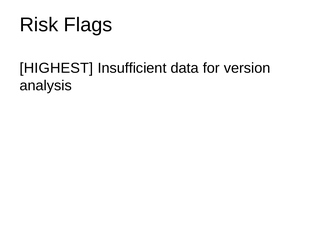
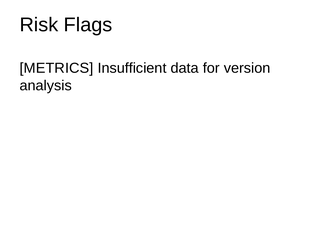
HIGHEST: HIGHEST -> METRICS
